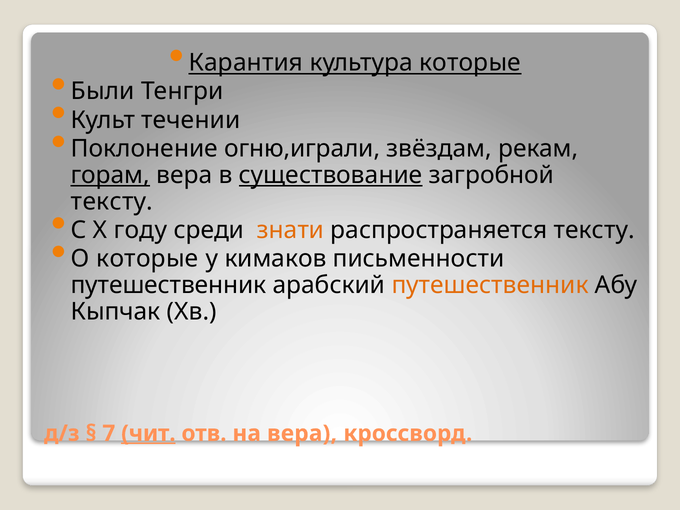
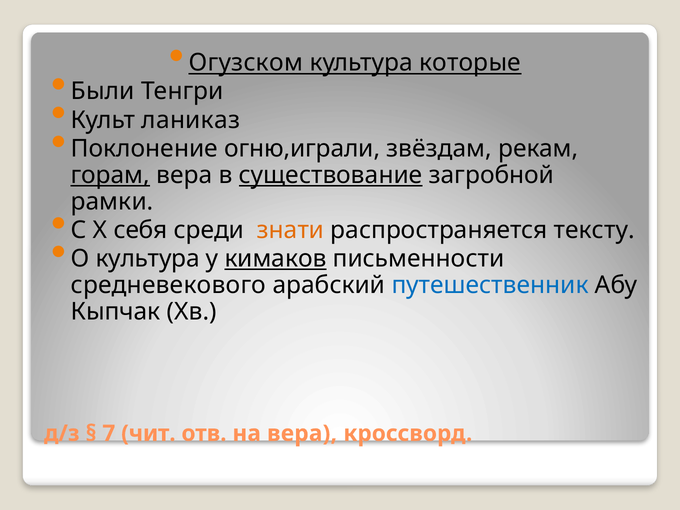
Карантия: Карантия -> Огузском
течении: течении -> ланиказ
тексту at (112, 202): тексту -> рамки
году: году -> себя
О которые: которые -> культура
кимаков underline: none -> present
путешественник at (169, 285): путешественник -> средневекового
путешественник at (490, 285) colour: orange -> blue
чит underline: present -> none
